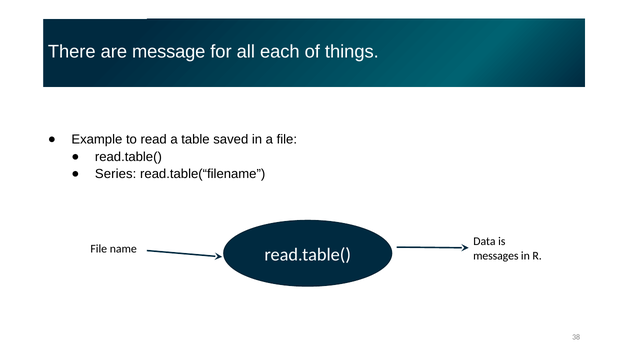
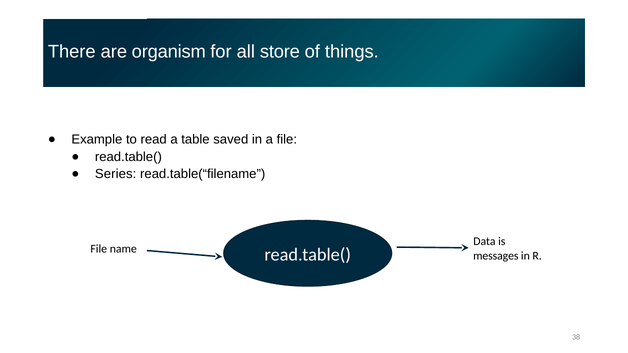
message: message -> organism
each: each -> store
